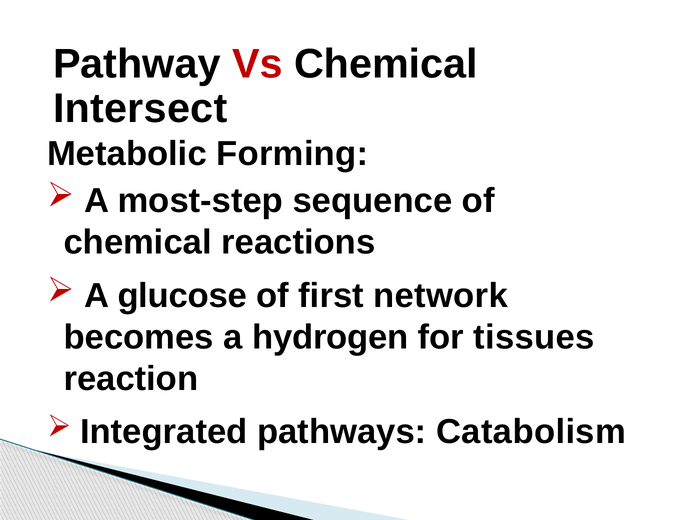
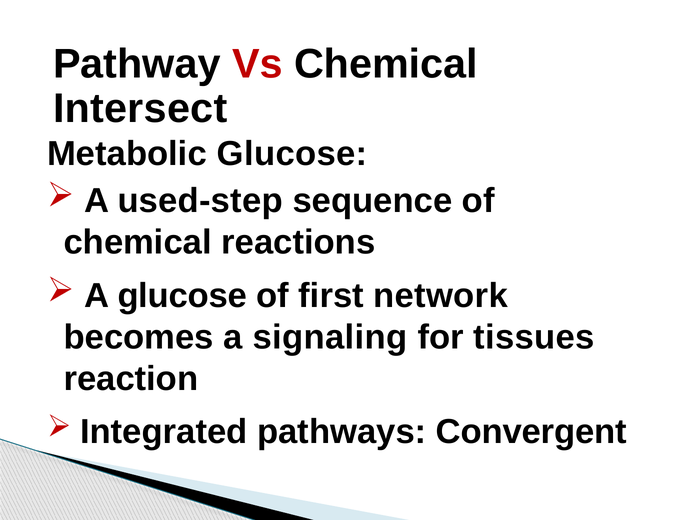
Metabolic Forming: Forming -> Glucose
most-step: most-step -> used-step
hydrogen: hydrogen -> signaling
Catabolism: Catabolism -> Convergent
